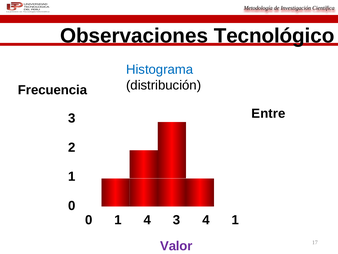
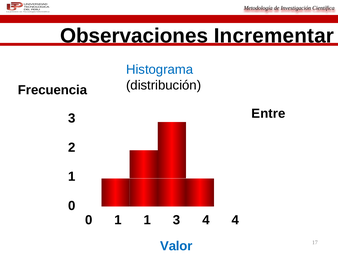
Tecnológico: Tecnológico -> Incrementar
1 4: 4 -> 1
1 at (235, 219): 1 -> 4
Valor colour: purple -> blue
